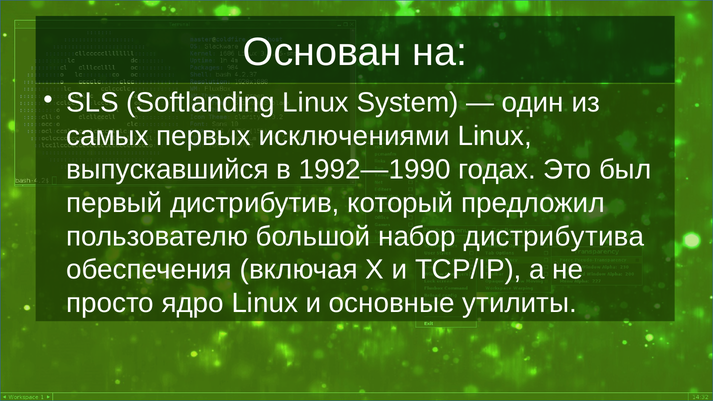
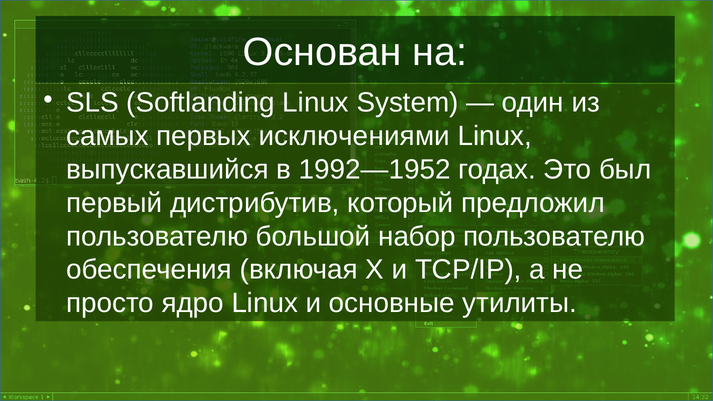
1992—1990: 1992—1990 -> 1992—1952
набор дистрибутива: дистрибутива -> пользователю
